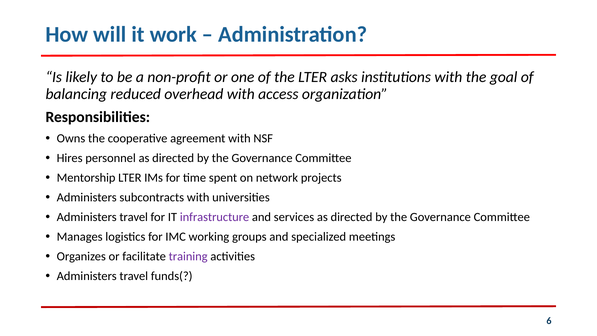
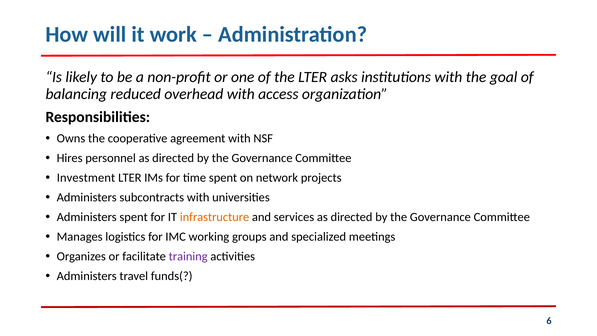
Mentorship: Mentorship -> Investment
travel at (134, 217): travel -> spent
infrastructure colour: purple -> orange
